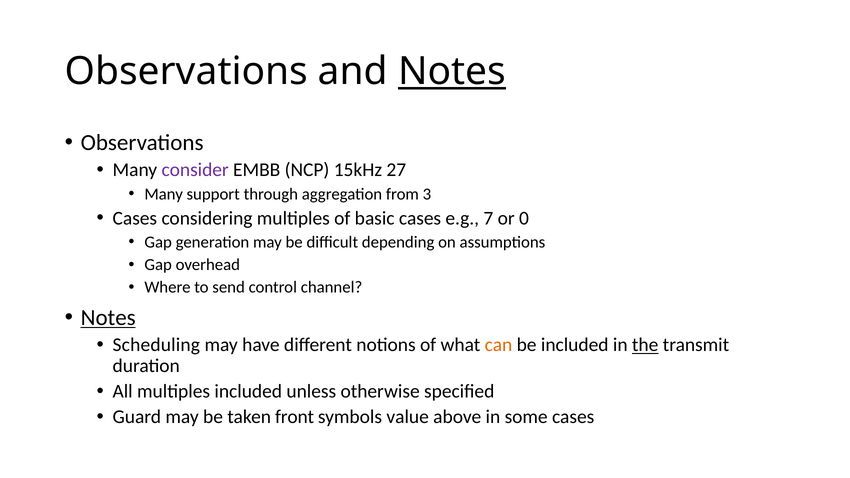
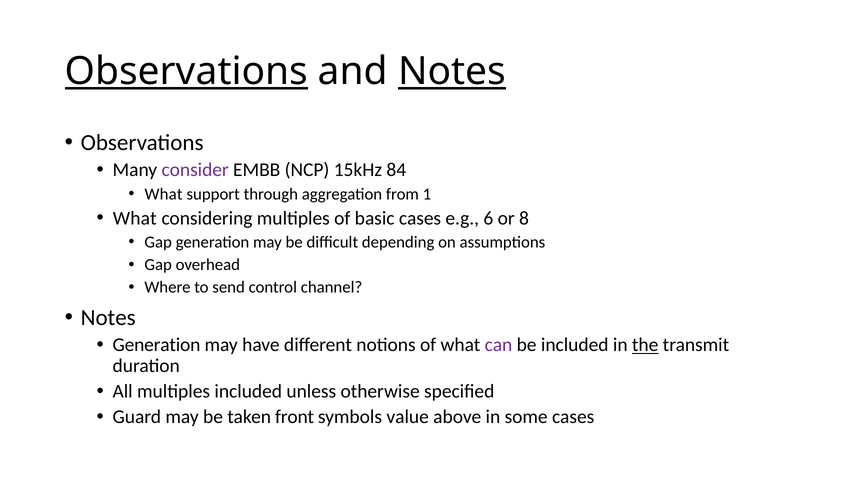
Observations at (186, 71) underline: none -> present
27: 27 -> 84
Many at (164, 194): Many -> What
3: 3 -> 1
Cases at (135, 218): Cases -> What
7: 7 -> 6
0: 0 -> 8
Notes at (108, 318) underline: present -> none
Scheduling at (156, 345): Scheduling -> Generation
can colour: orange -> purple
